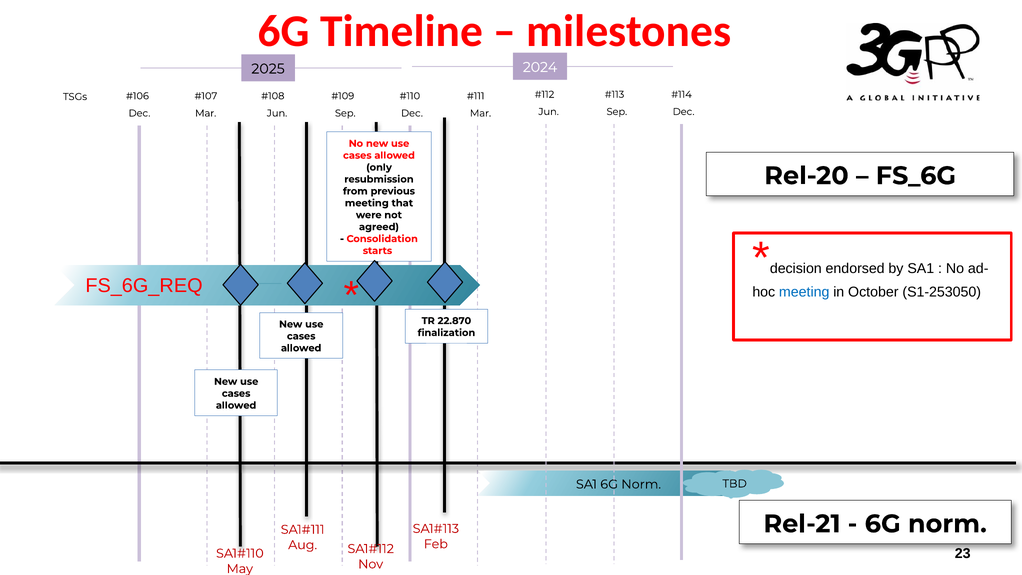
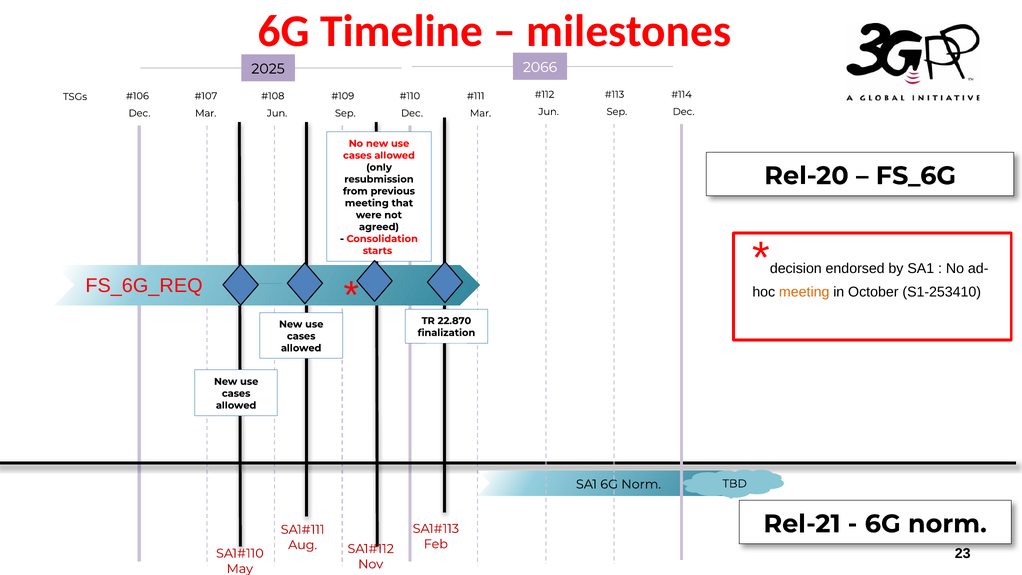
2024: 2024 -> 2066
meeting at (804, 292) colour: blue -> orange
S1-253050: S1-253050 -> S1-253410
